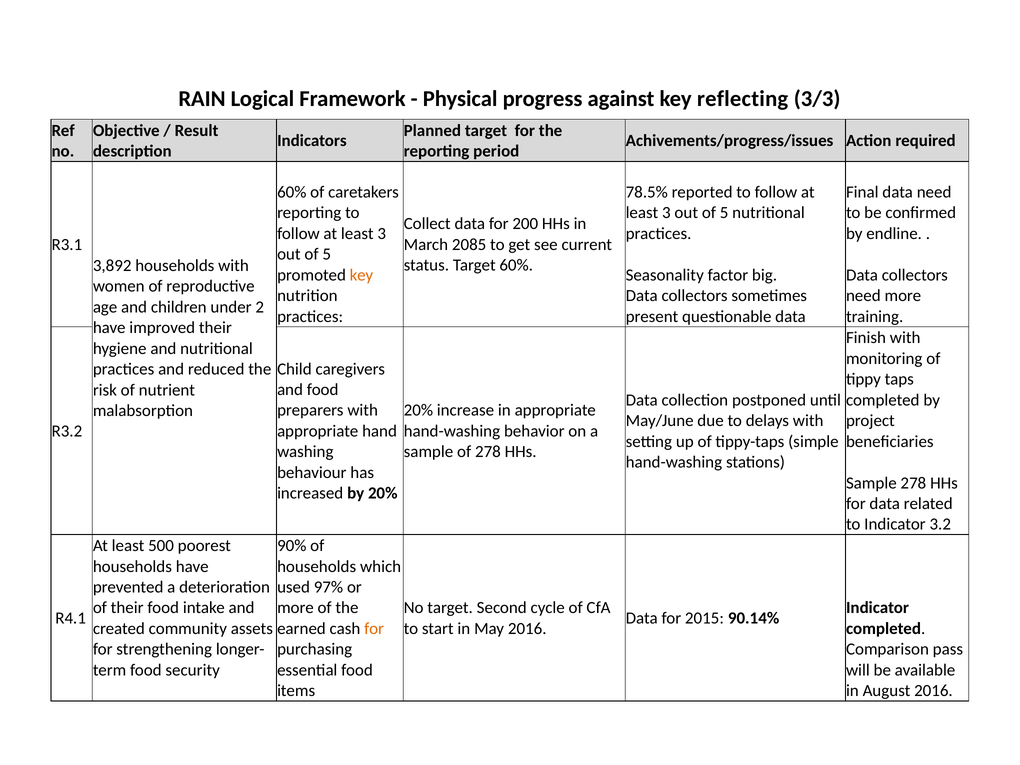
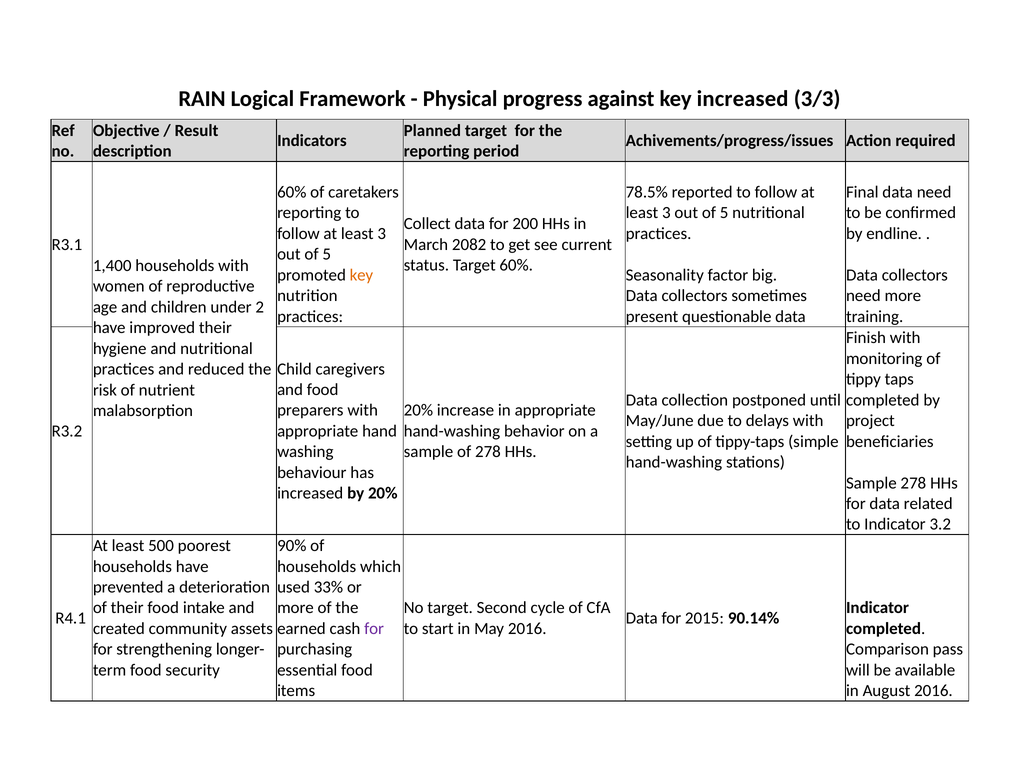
key reflecting: reflecting -> increased
2085: 2085 -> 2082
3,892: 3,892 -> 1,400
97%: 97% -> 33%
for at (374, 629) colour: orange -> purple
